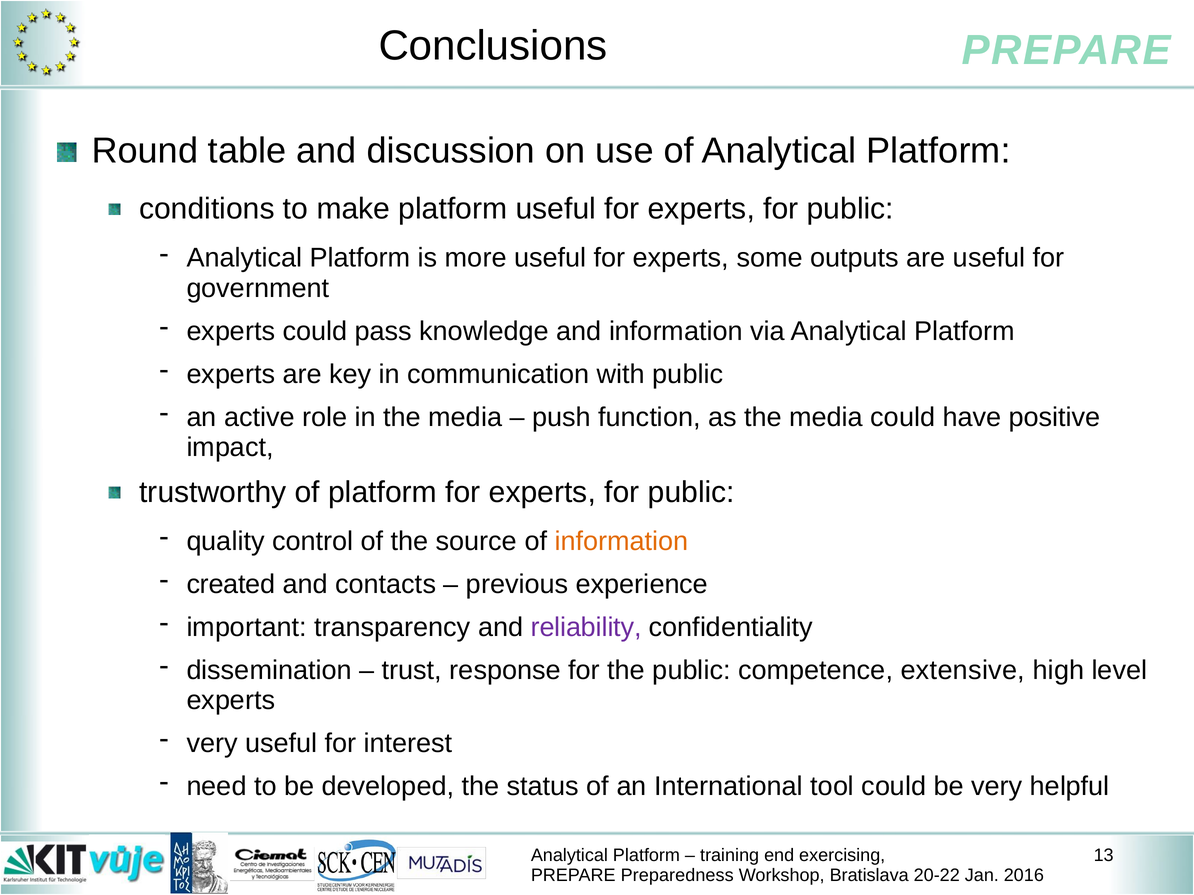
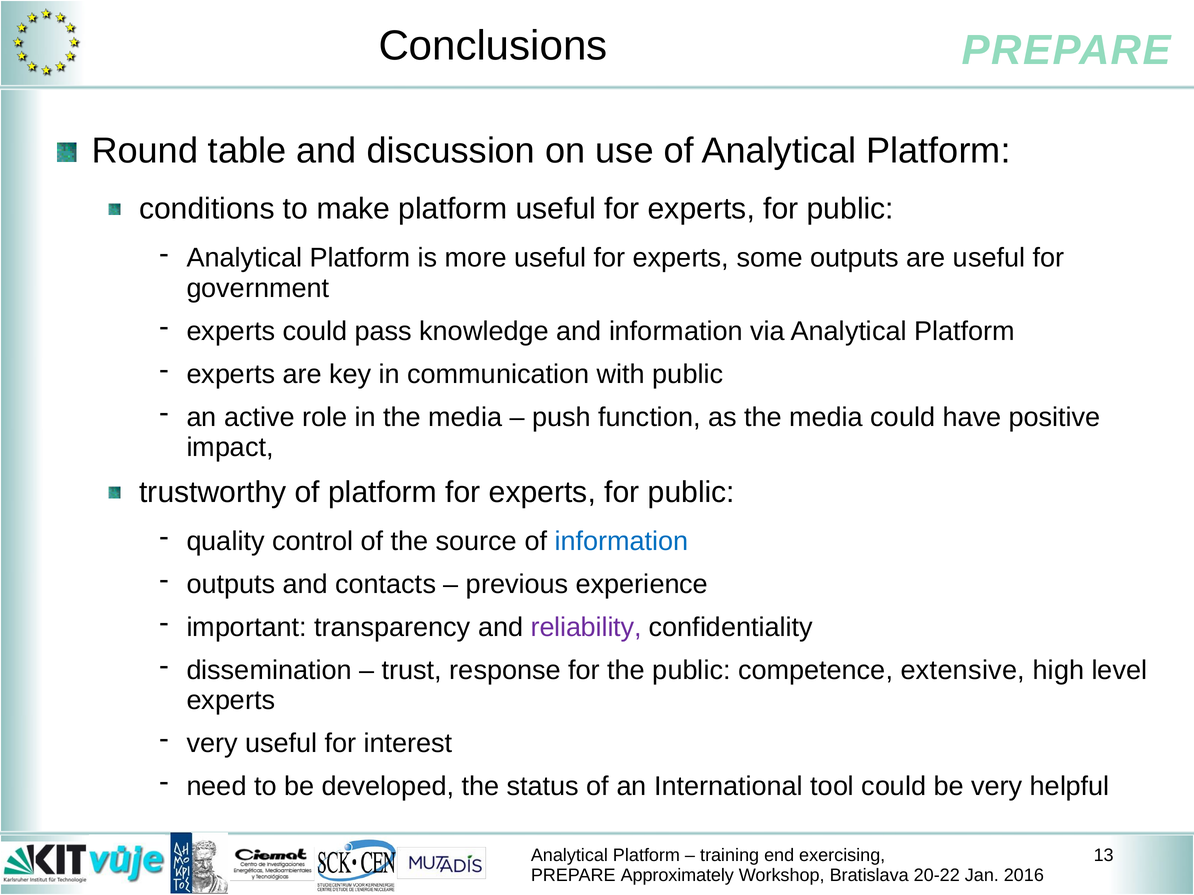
information at (621, 541) colour: orange -> blue
created at (231, 584): created -> outputs
Preparedness: Preparedness -> Approximately
